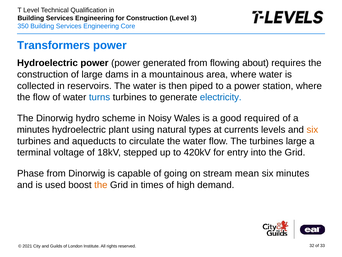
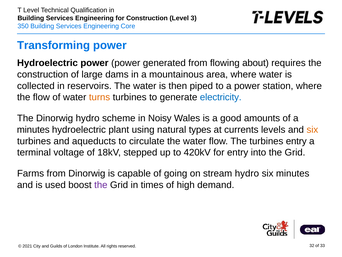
Transformers: Transformers -> Transforming
turns colour: blue -> orange
required: required -> amounts
turbines large: large -> entry
Phase: Phase -> Farms
stream mean: mean -> hydro
the at (101, 185) colour: orange -> purple
